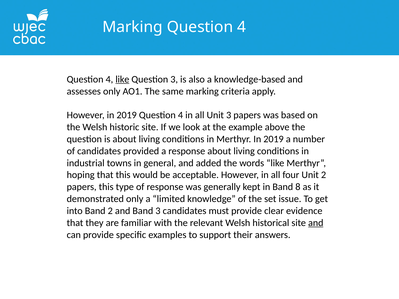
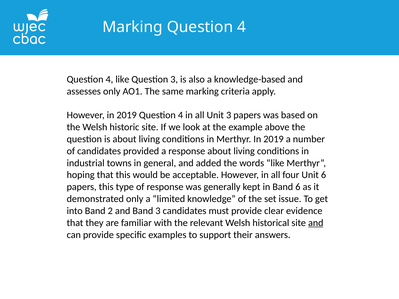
like at (122, 79) underline: present -> none
Unit 2: 2 -> 6
Band 8: 8 -> 6
